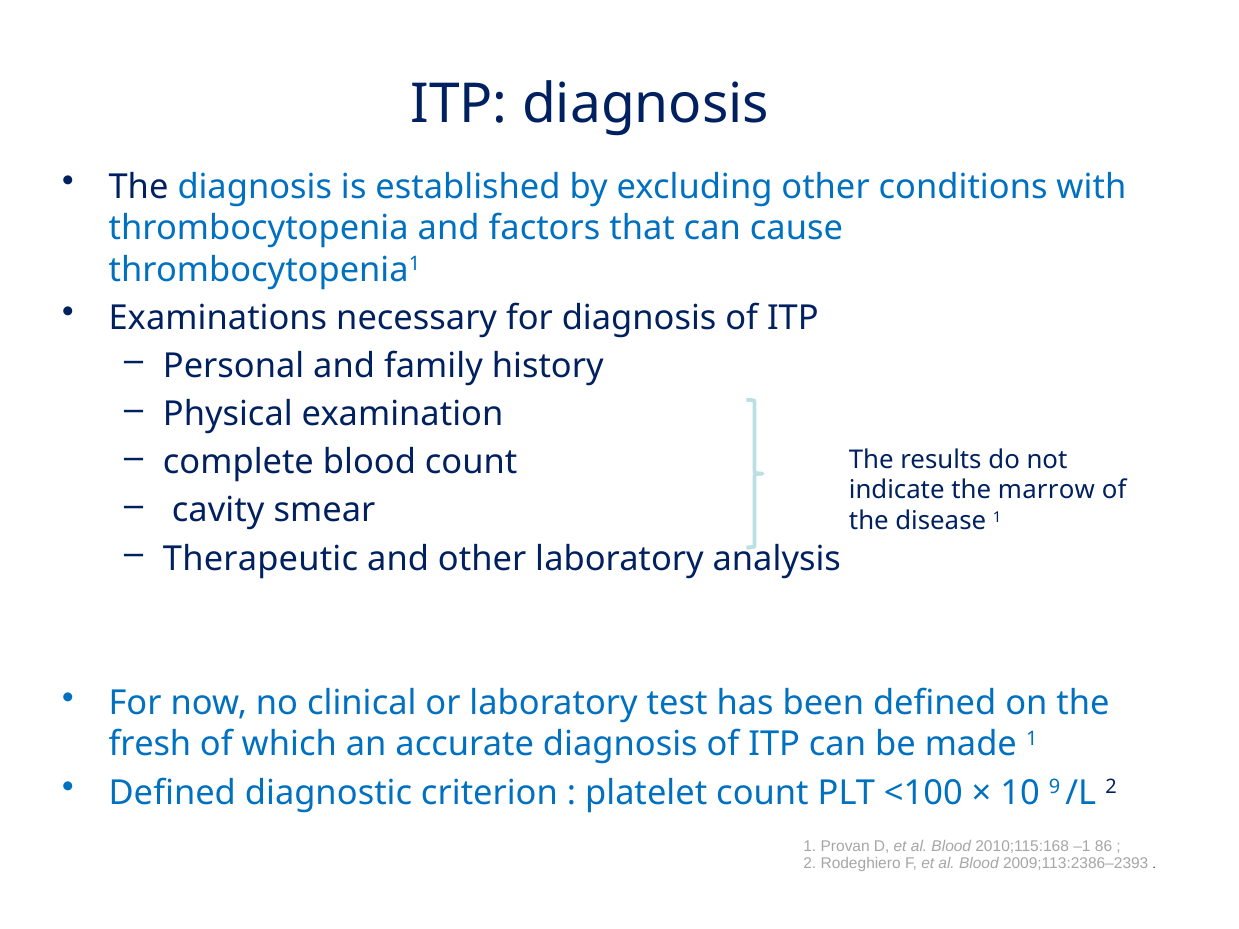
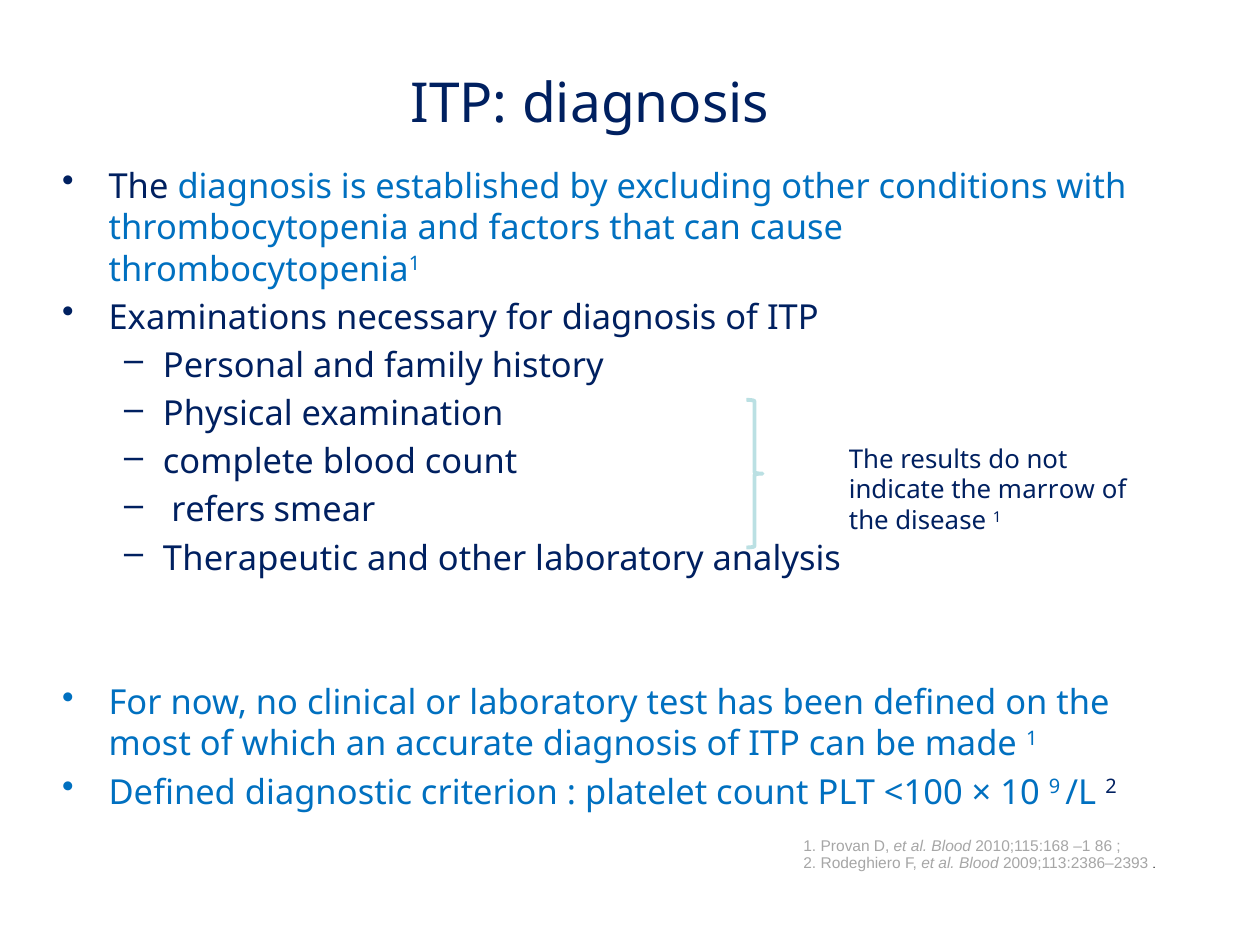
cavity: cavity -> refers
fresh: fresh -> most
